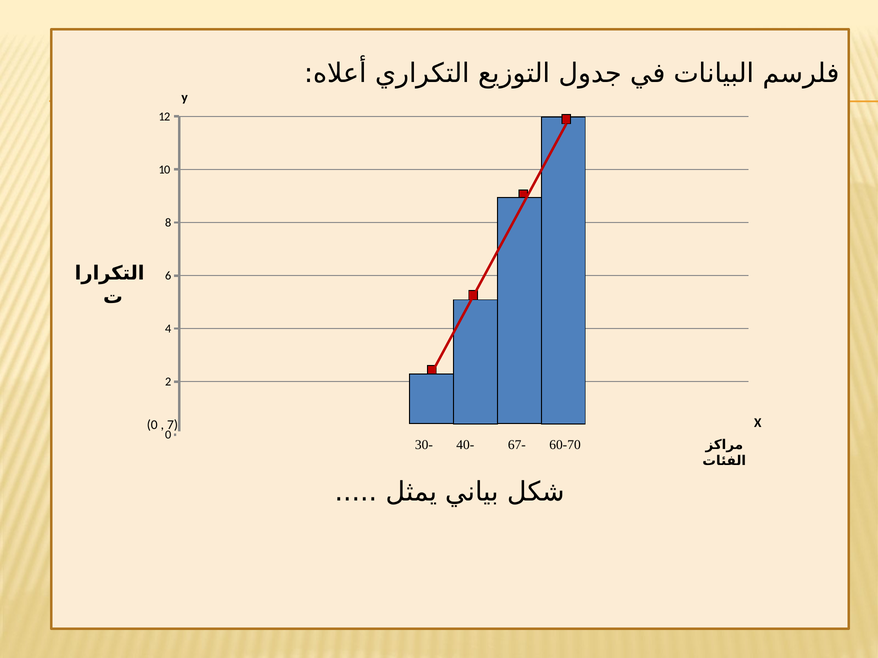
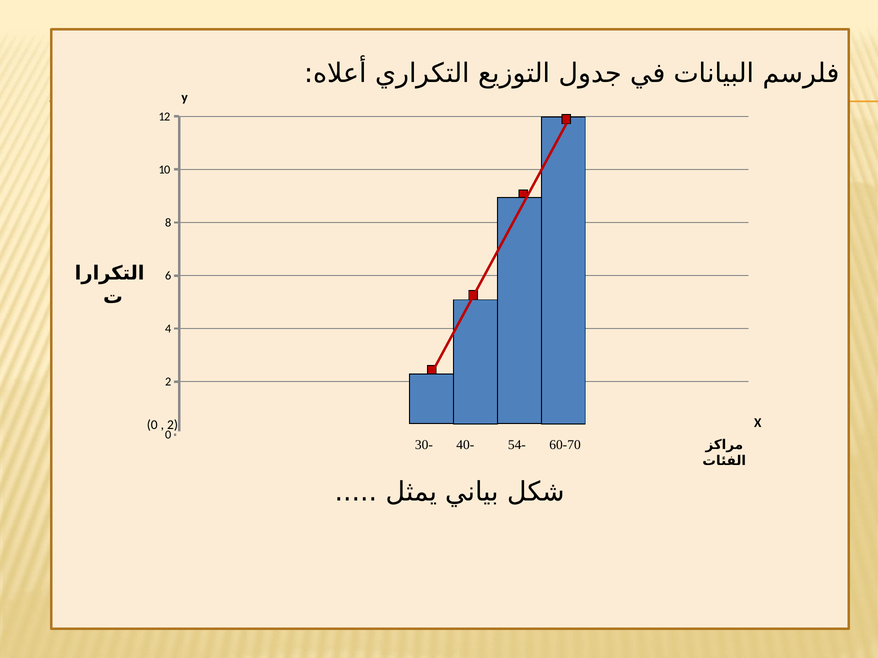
7 at (173, 425): 7 -> 2
67-: 67- -> 54-
